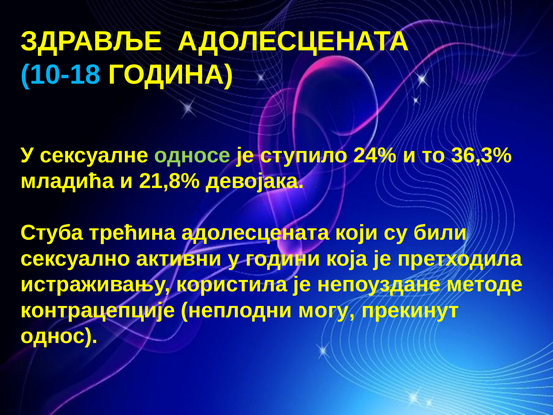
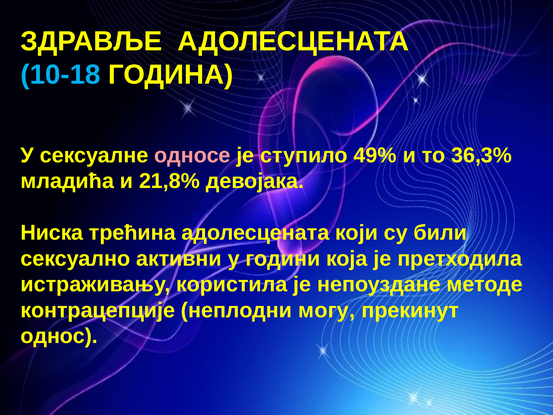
односе colour: light green -> pink
24%: 24% -> 49%
Стуба: Стуба -> Ниска
